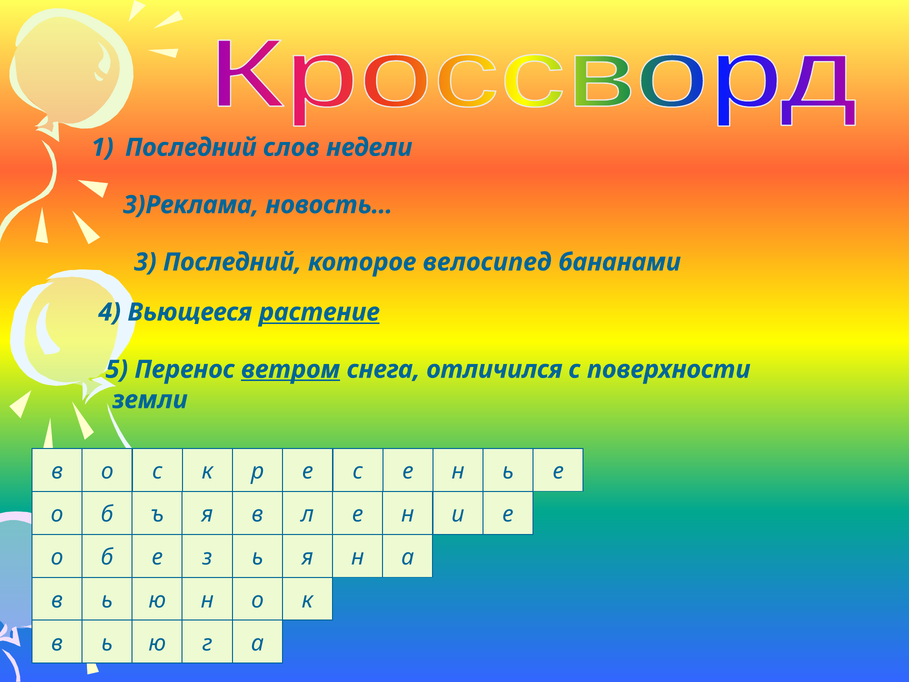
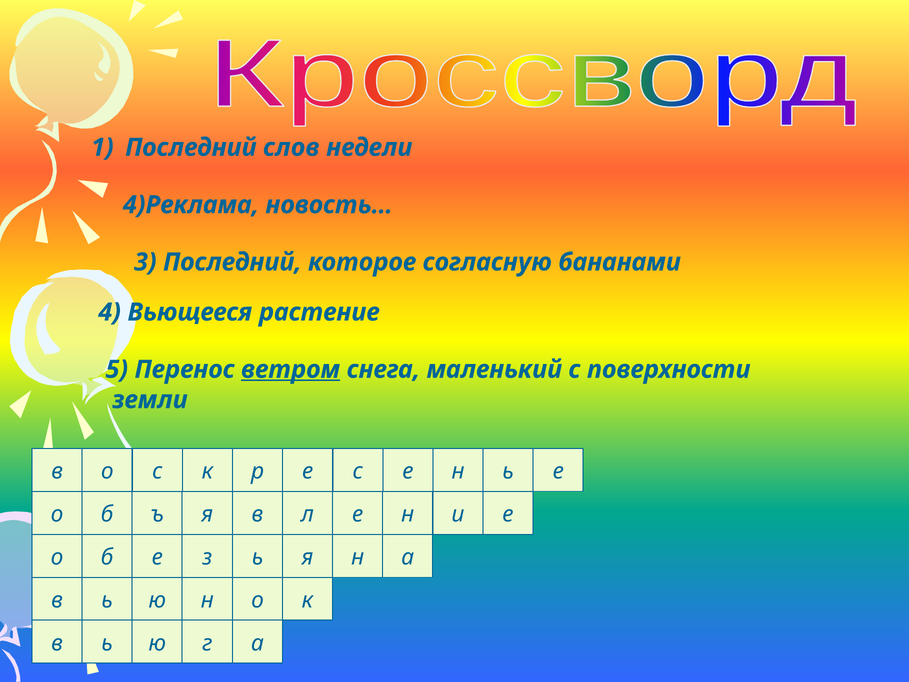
3)Реклама: 3)Реклама -> 4)Реклама
велосипед: велосипед -> согласную
растение underline: present -> none
отличился: отличился -> маленький
